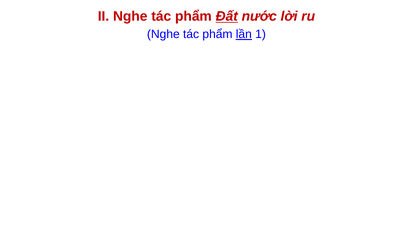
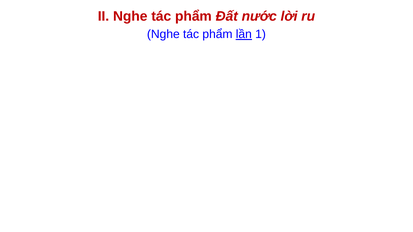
Đất underline: present -> none
